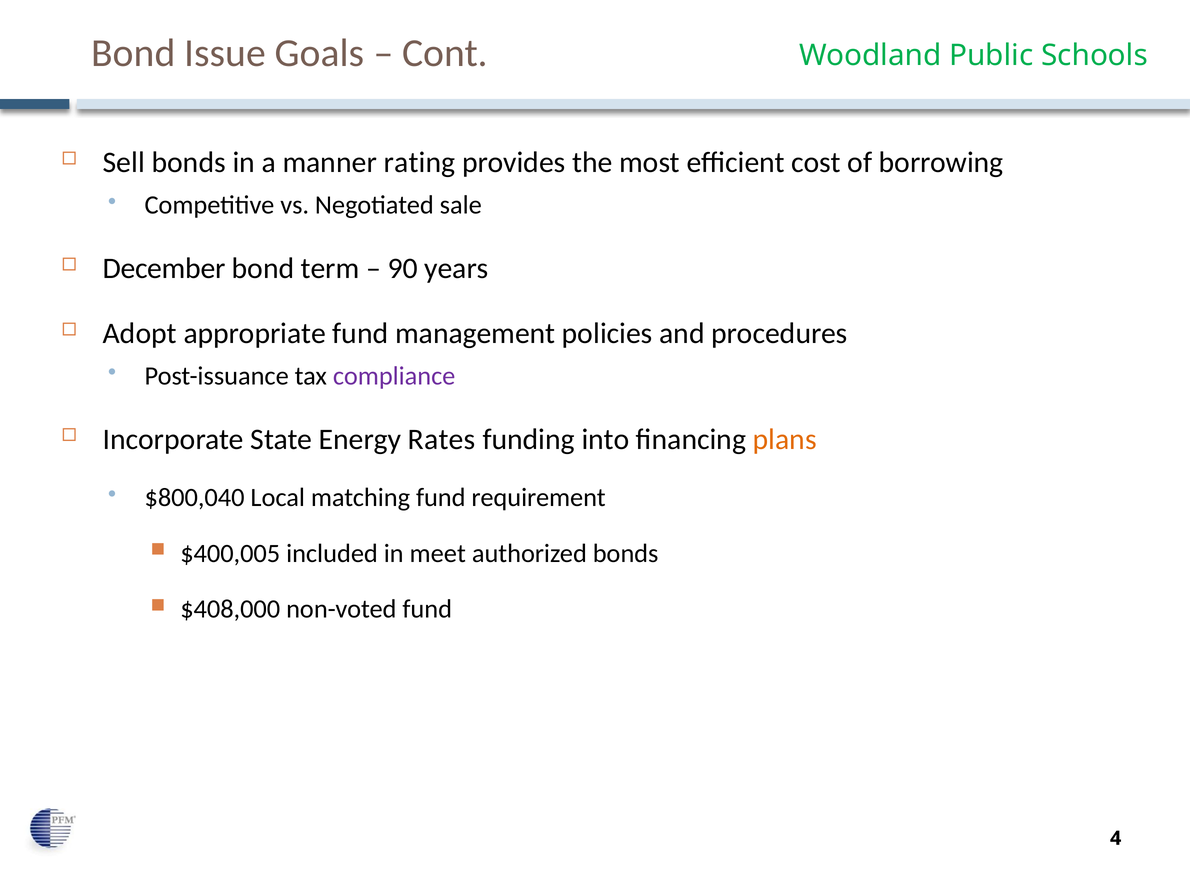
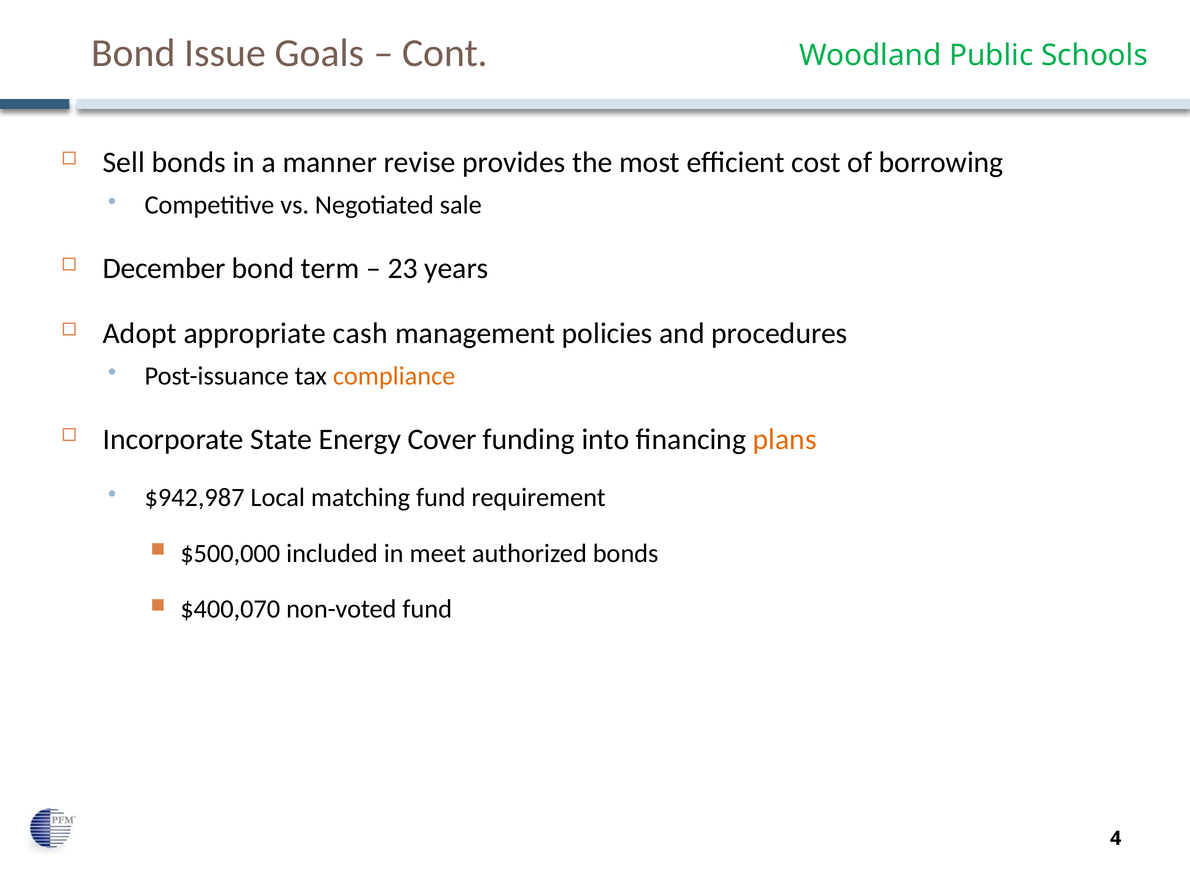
rating: rating -> revise
90: 90 -> 23
appropriate fund: fund -> cash
compliance colour: purple -> orange
Rates: Rates -> Cover
$800,040: $800,040 -> $942,987
$400,005: $400,005 -> $500,000
$408,000: $408,000 -> $400,070
